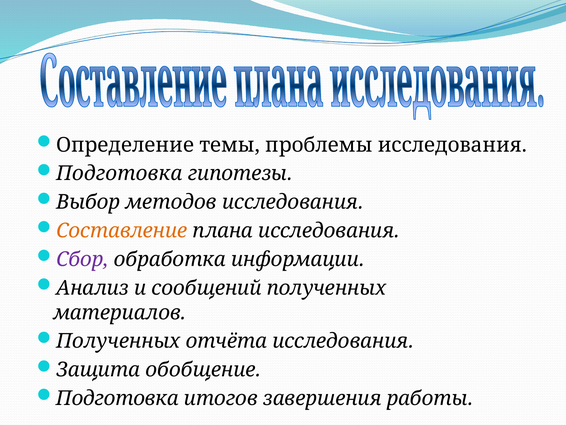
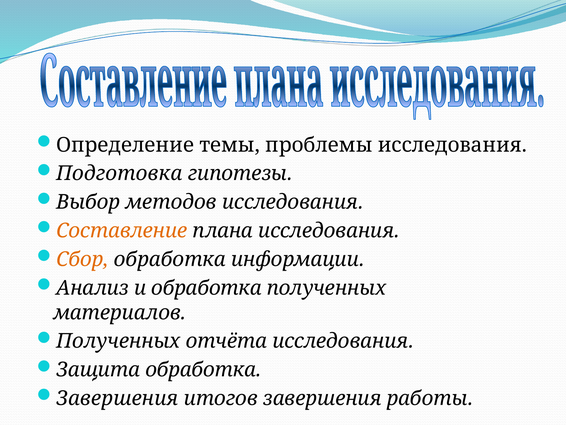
Сбор colour: purple -> orange
и сообщений: сообщений -> обработка
Защита обобщение: обобщение -> обработка
Подготовка at (117, 398): Подготовка -> Завершения
